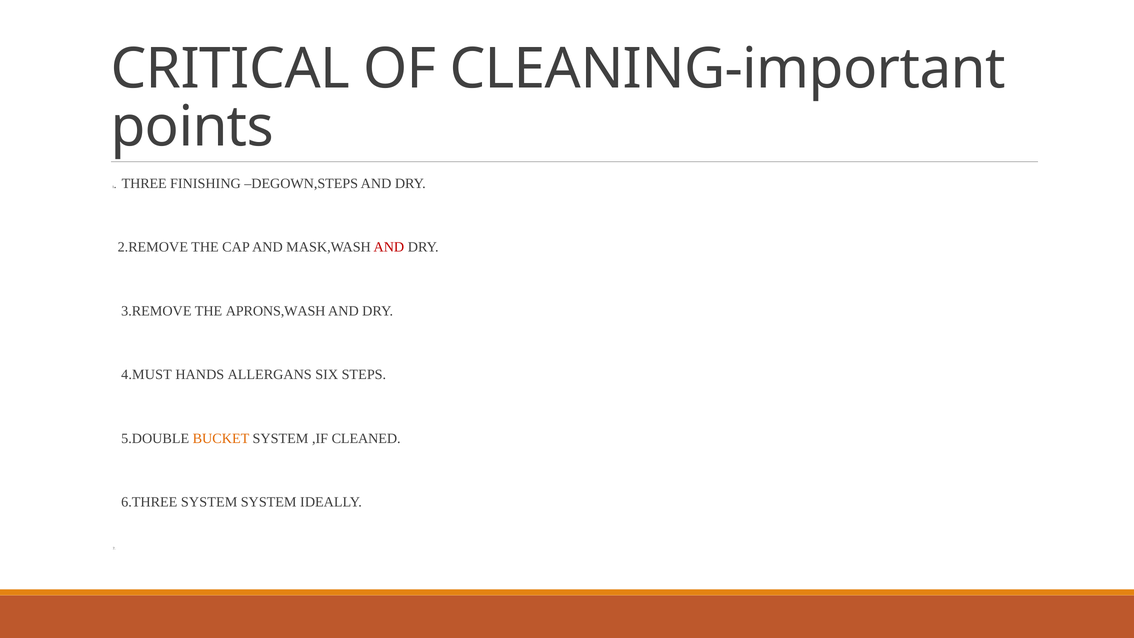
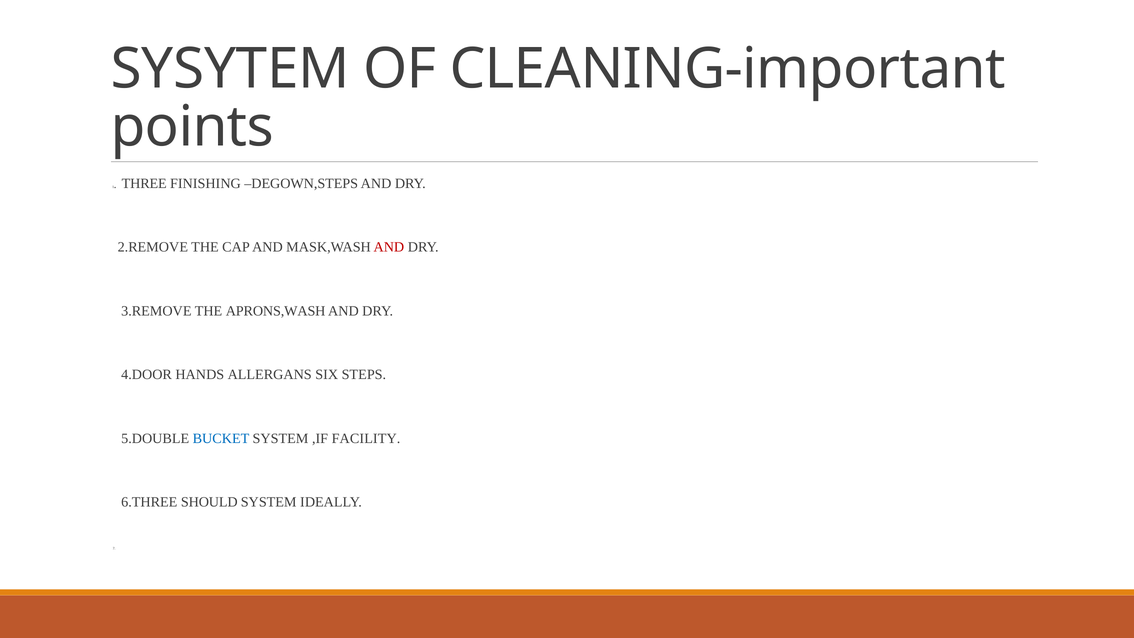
CRITICAL: CRITICAL -> SYSYTEM
4.MUST: 4.MUST -> 4.DOOR
BUCKET colour: orange -> blue
CLEANED: CLEANED -> FACILITY
6.THREE SYSTEM: SYSTEM -> SHOULD
